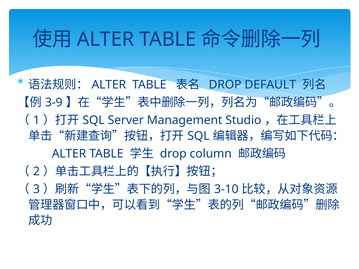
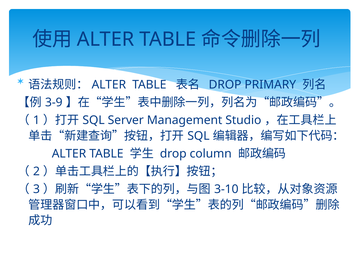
DEFAULT: DEFAULT -> PRIMARY
